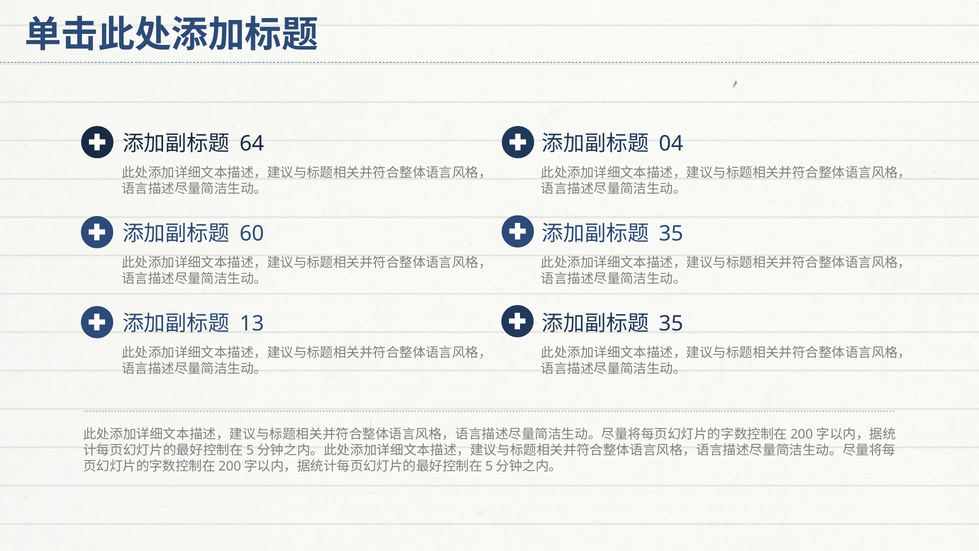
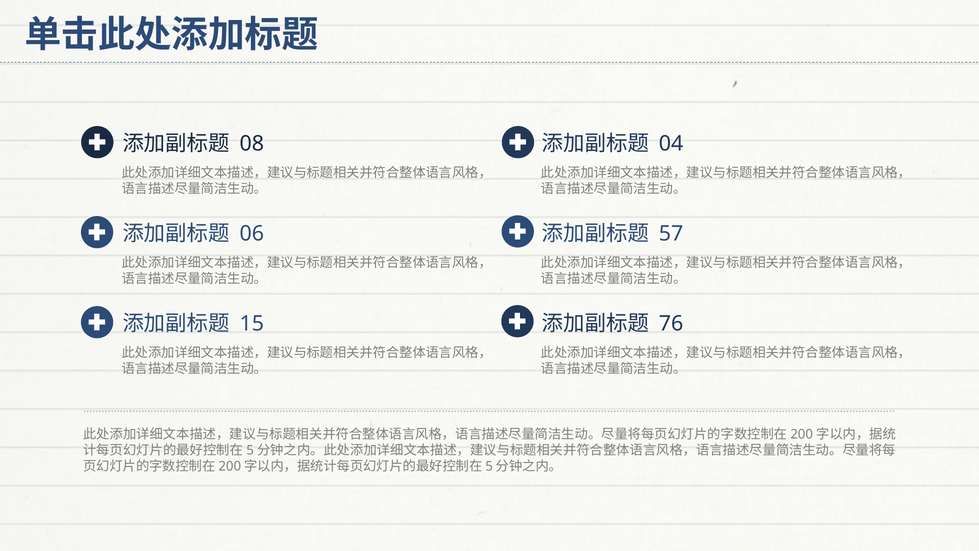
64: 64 -> 08
60: 60 -> 06
35 at (671, 234): 35 -> 57
13: 13 -> 15
35 at (671, 323): 35 -> 76
